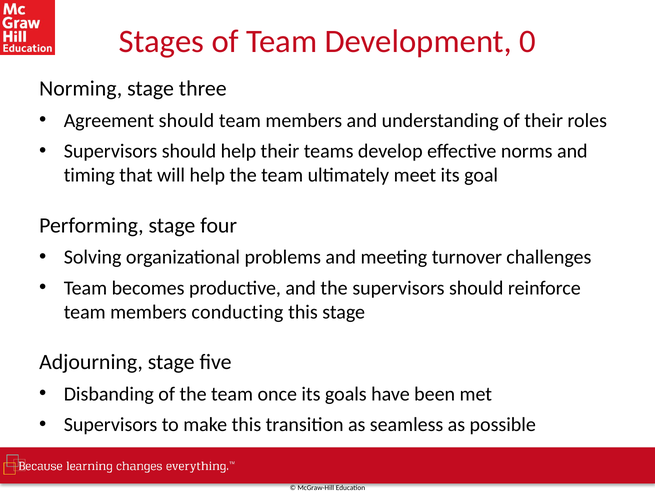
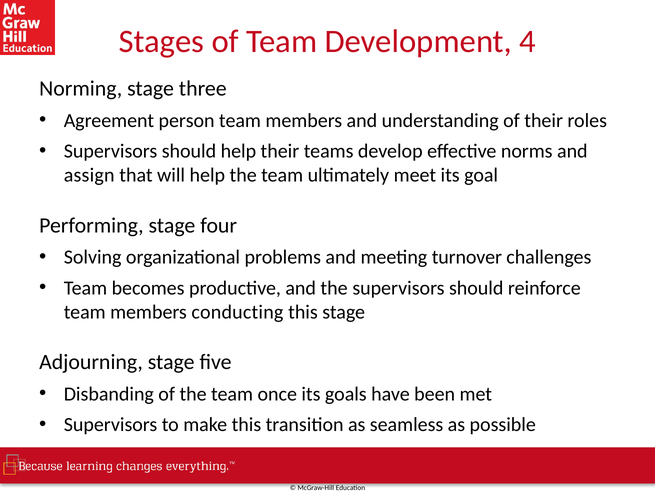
0: 0 -> 4
Agreement should: should -> person
timing: timing -> assign
